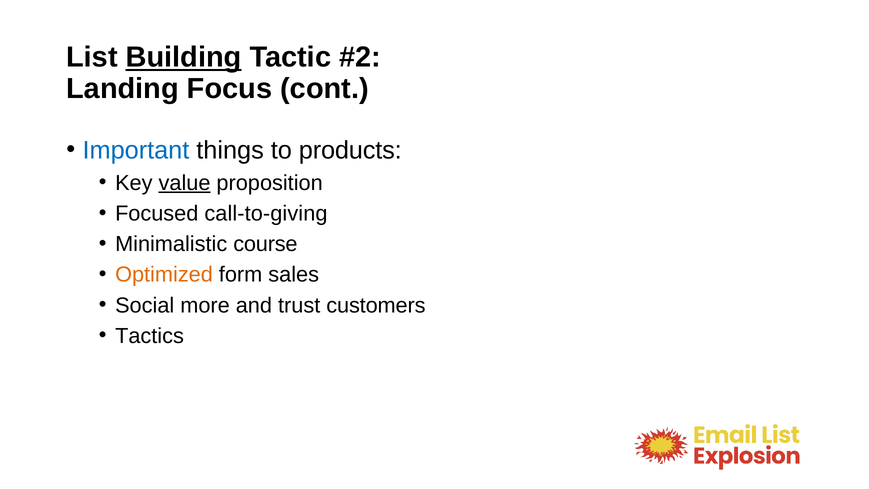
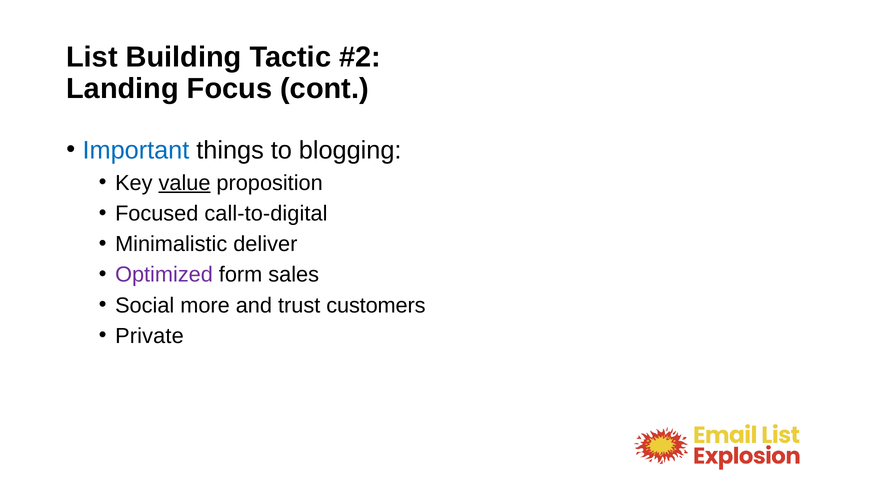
Building underline: present -> none
products: products -> blogging
call-to-giving: call-to-giving -> call-to-digital
course: course -> deliver
Optimized colour: orange -> purple
Tactics: Tactics -> Private
